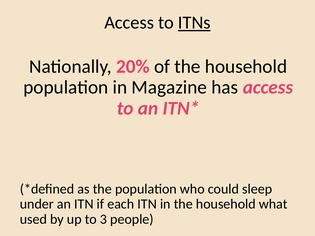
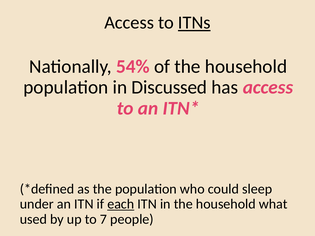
20%: 20% -> 54%
Magazine: Magazine -> Discussed
each underline: none -> present
3: 3 -> 7
